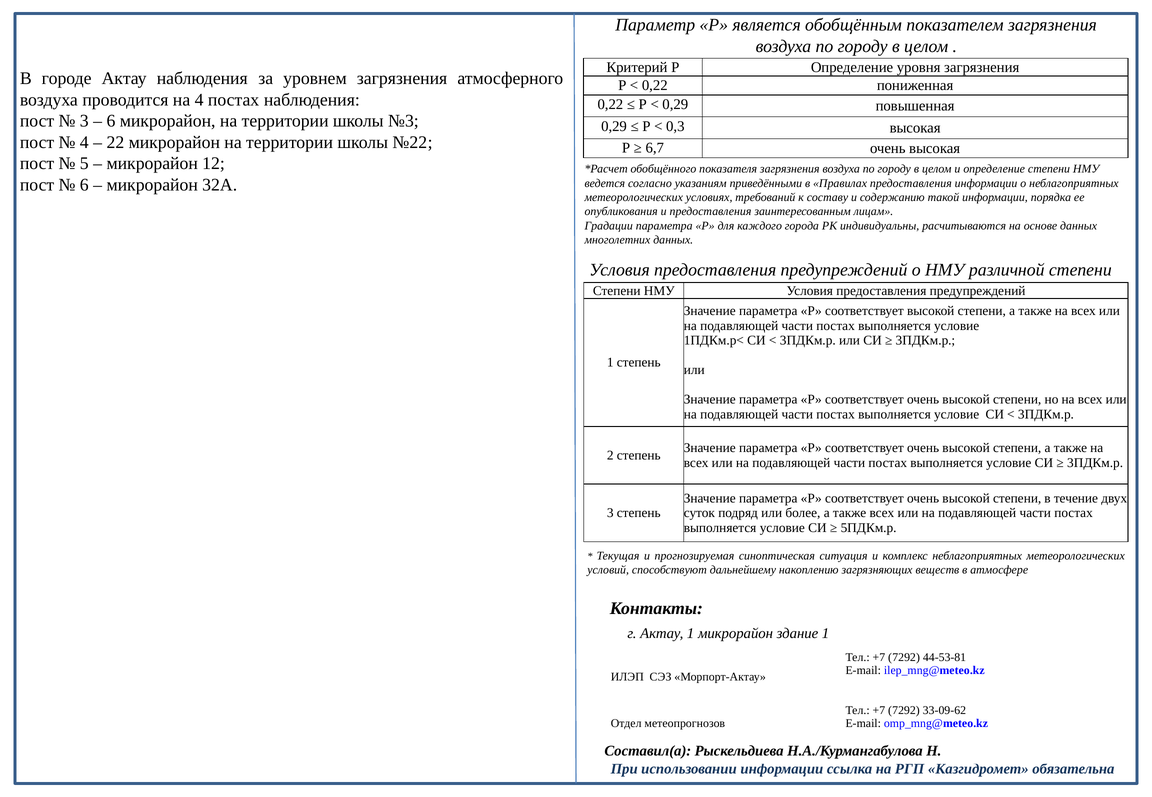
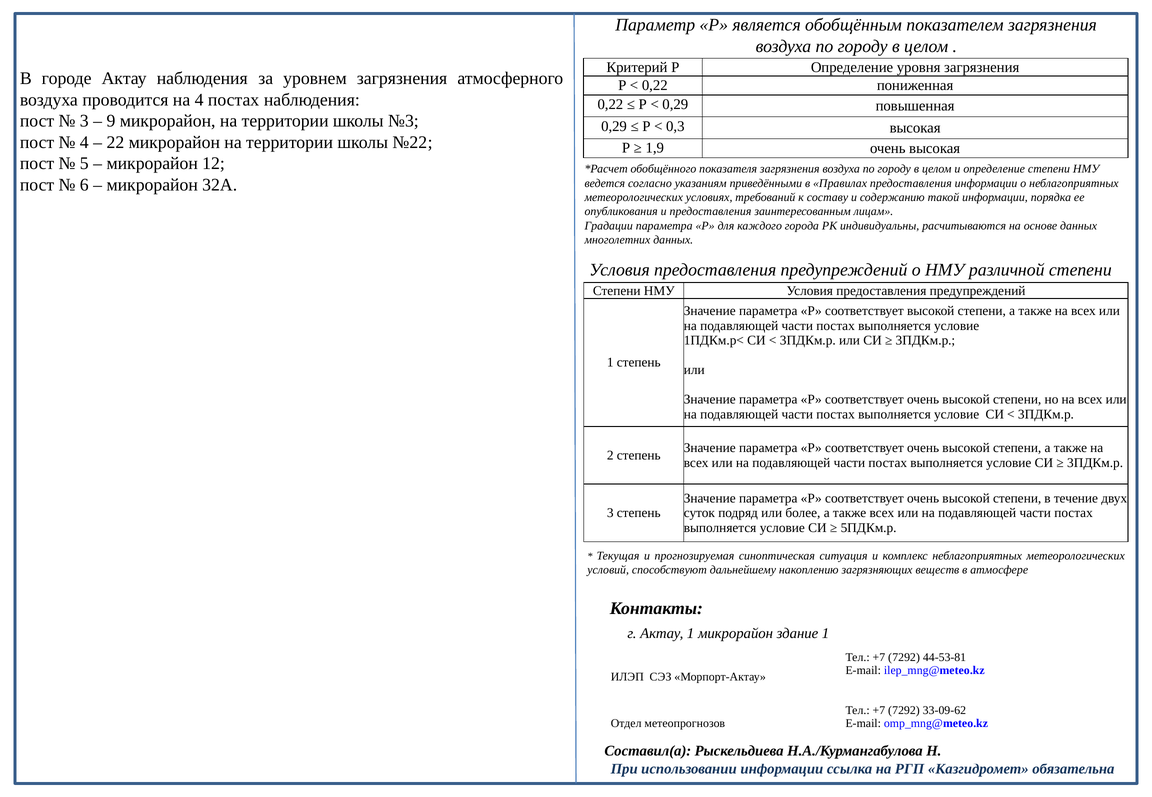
6 at (111, 121): 6 -> 9
6,7: 6,7 -> 1,9
